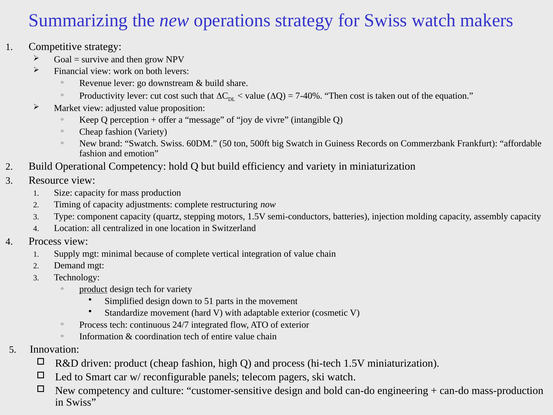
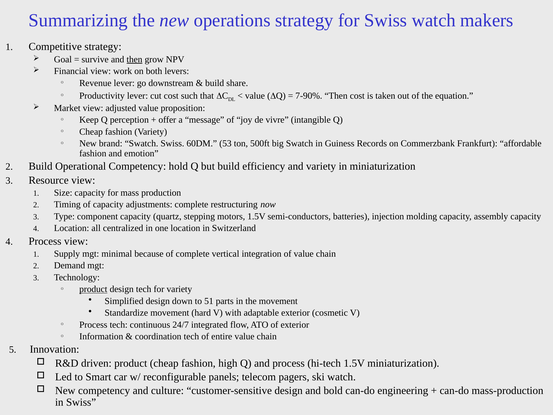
then at (134, 59) underline: none -> present
7-40%: 7-40% -> 7-90%
50: 50 -> 53
